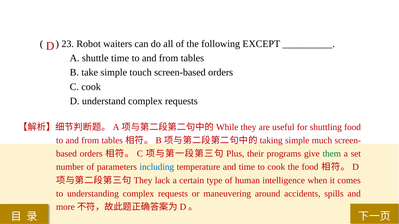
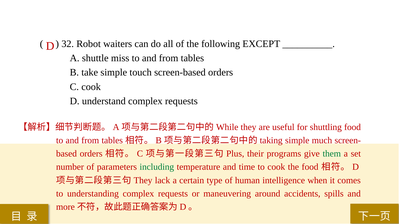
23: 23 -> 32
shuttle time: time -> miss
including colour: blue -> green
